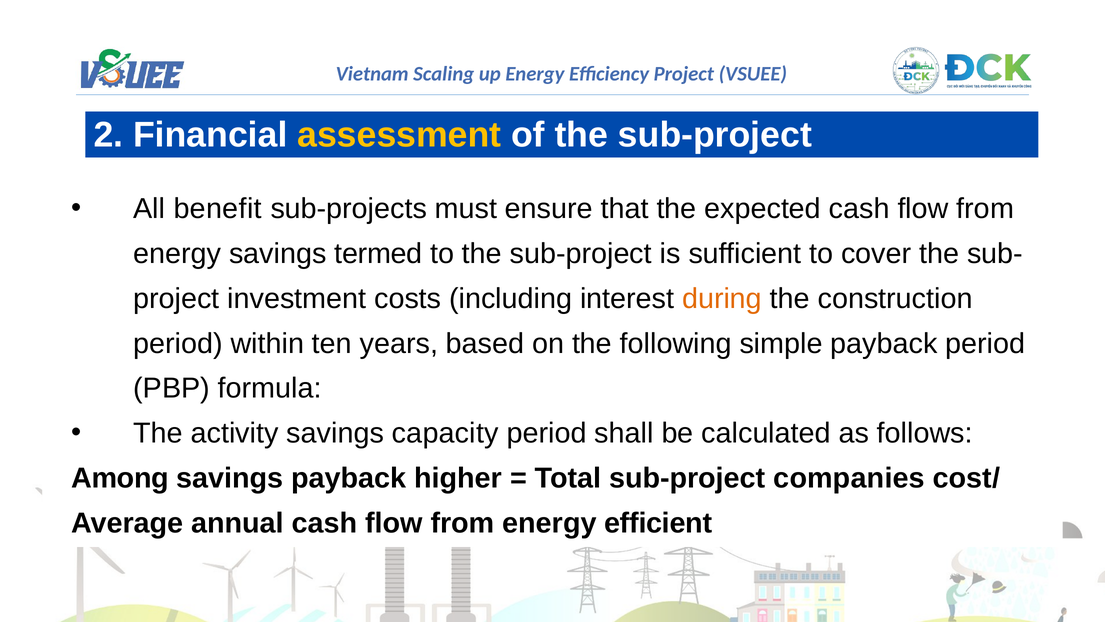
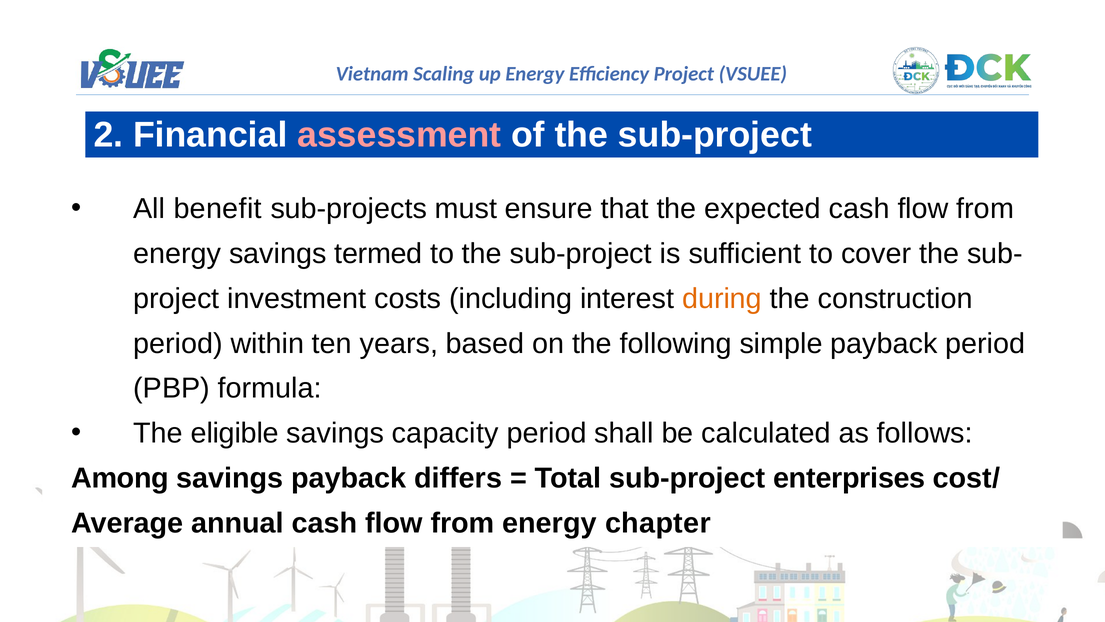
assessment colour: yellow -> pink
activity: activity -> eligible
higher: higher -> differs
companies: companies -> enterprises
efficient: efficient -> chapter
